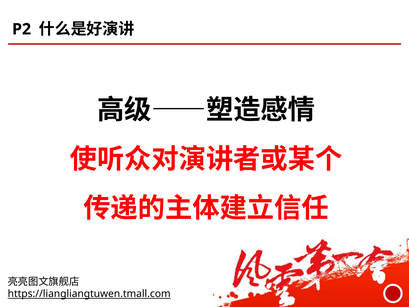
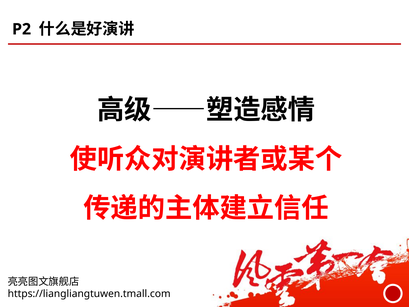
https://liangliangtuwen.tmall.com underline: present -> none
